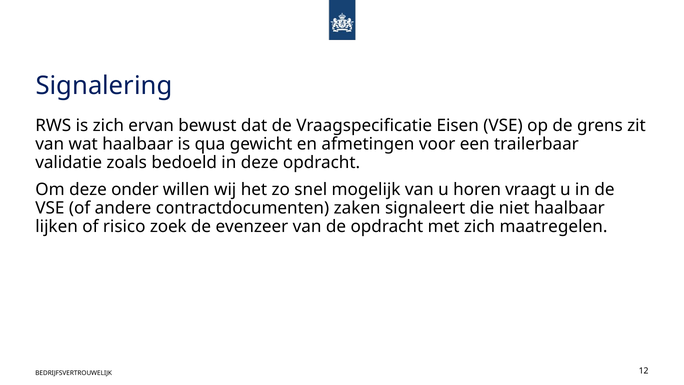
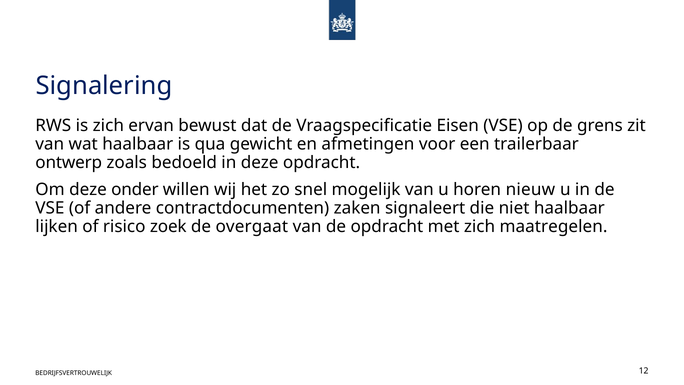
validatie: validatie -> ontwerp
vraagt: vraagt -> nieuw
evenzeer: evenzeer -> overgaat
